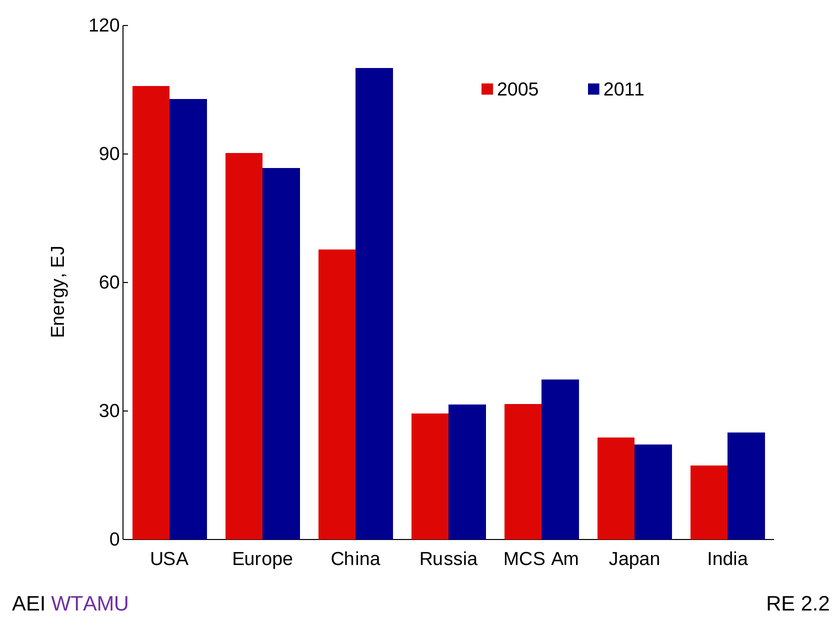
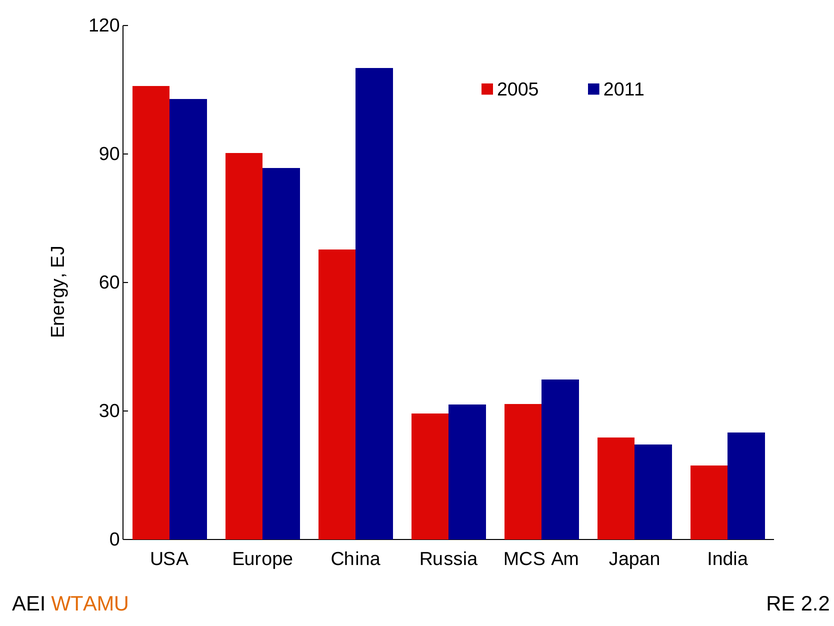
WTAMU colour: purple -> orange
